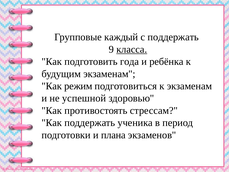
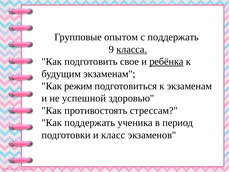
каждый: каждый -> опытом
года: года -> свое
ребёнка underline: none -> present
плана: плана -> класс
